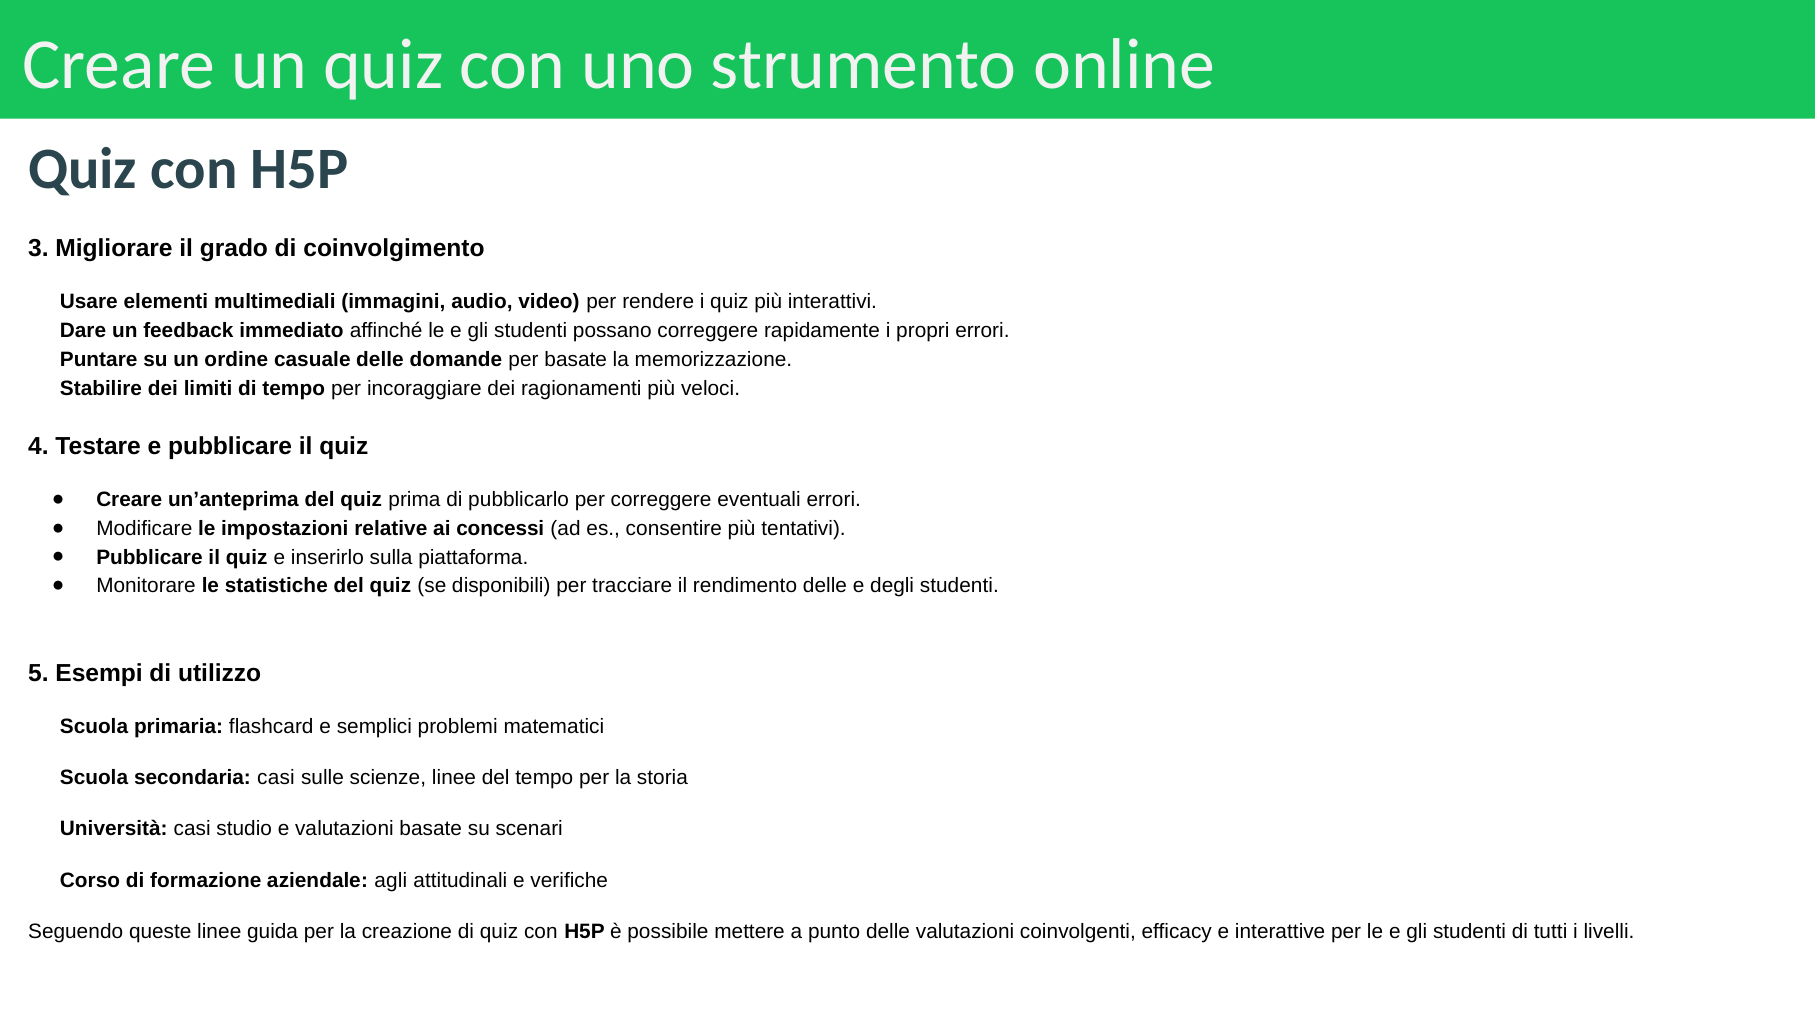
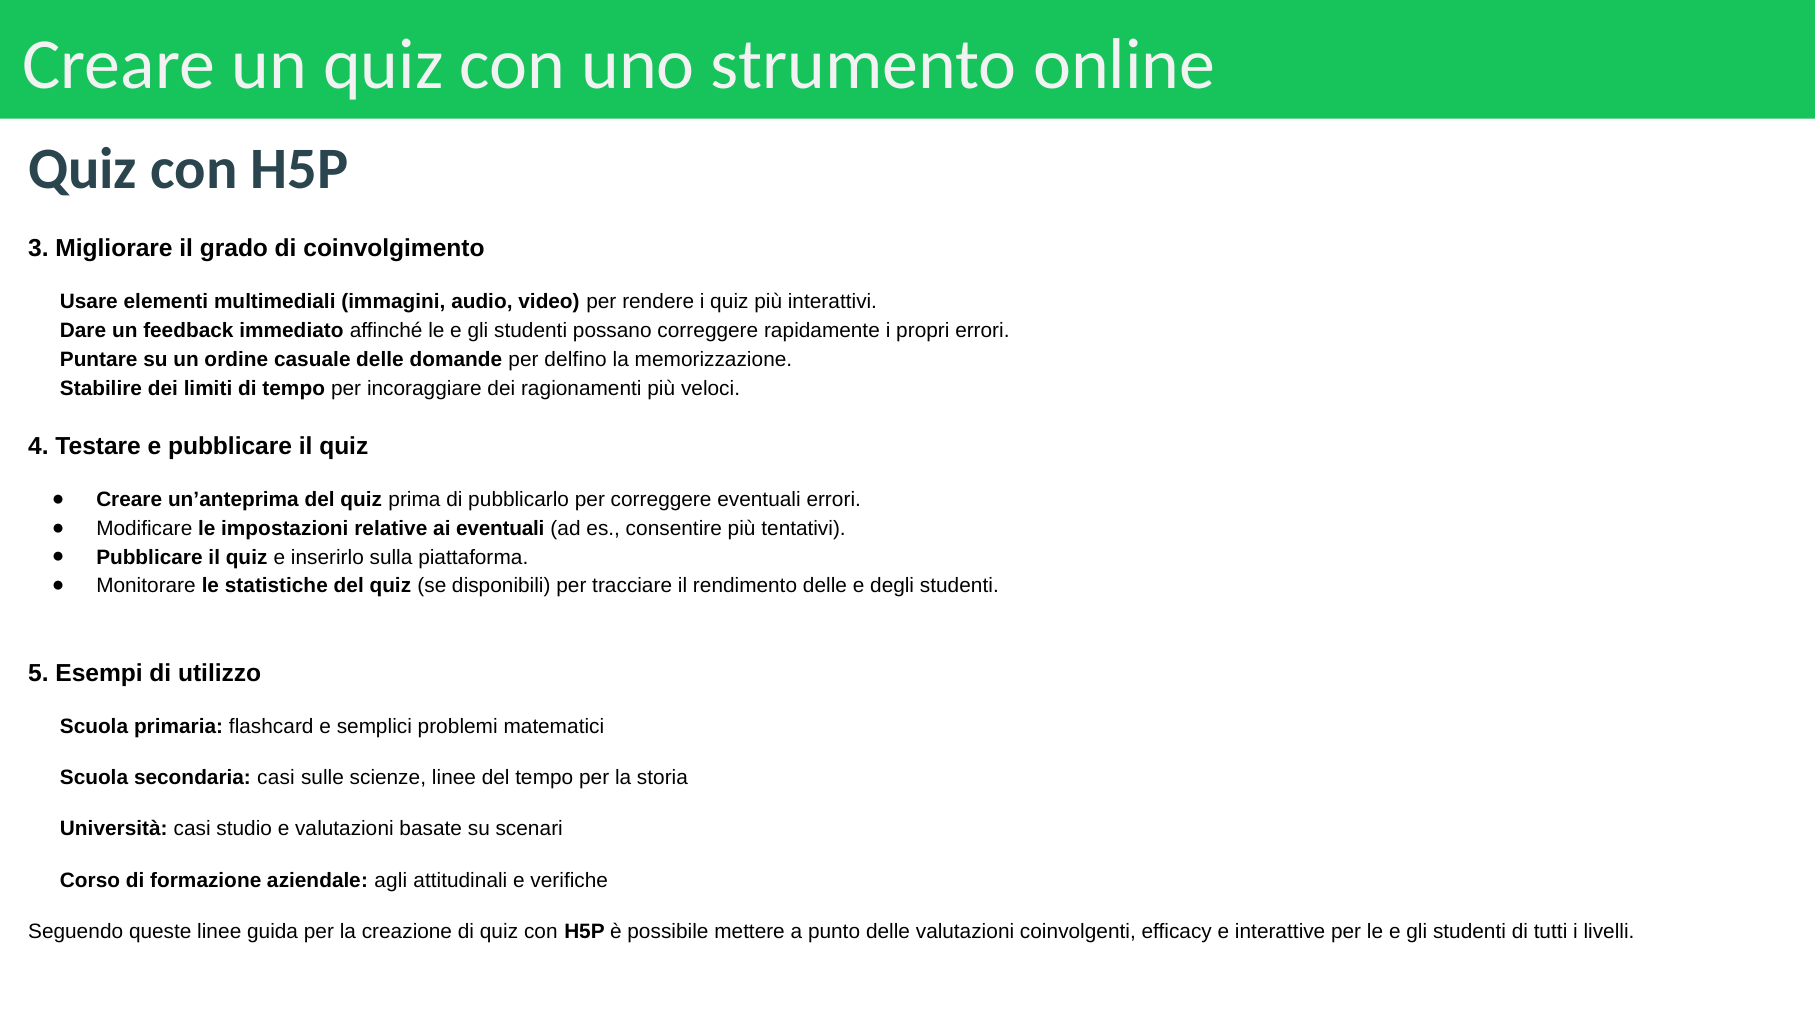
per basate: basate -> delfino
ai concessi: concessi -> eventuali
